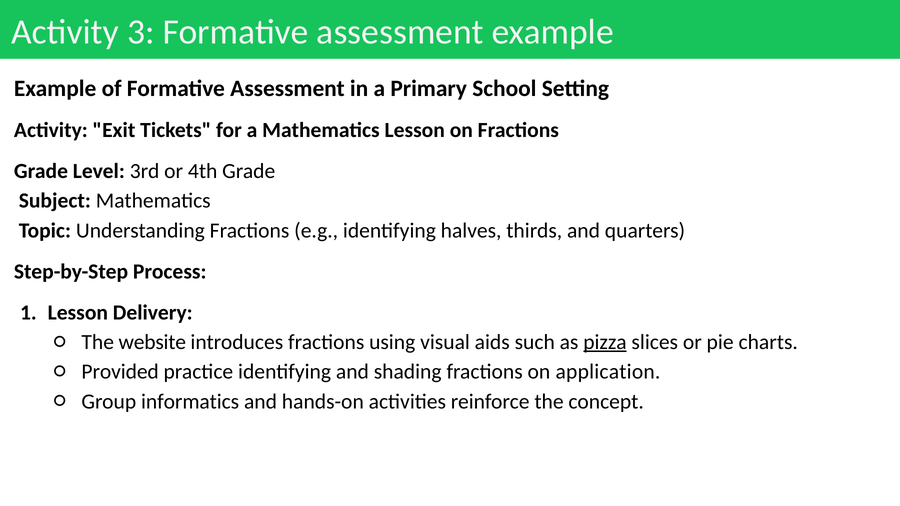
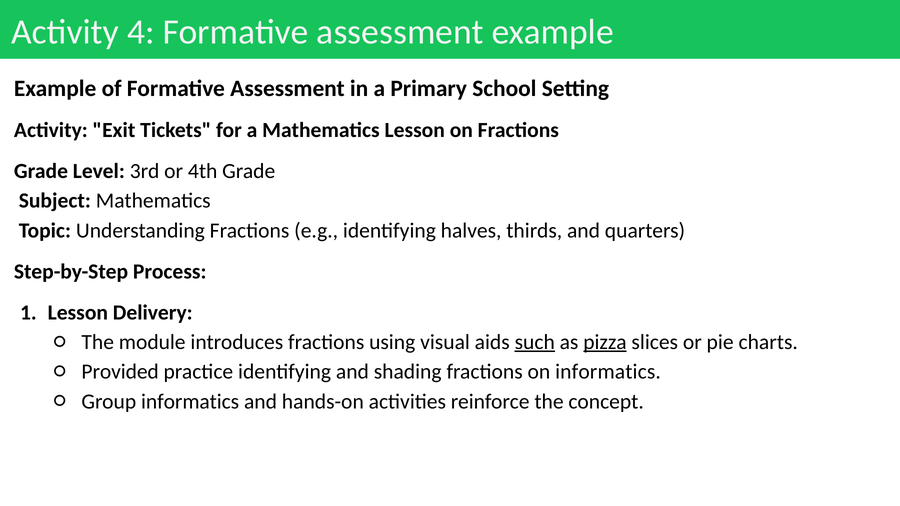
3: 3 -> 4
website: website -> module
such underline: none -> present
on application: application -> informatics
